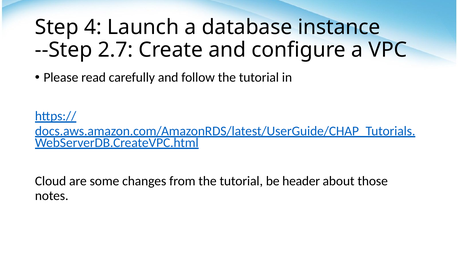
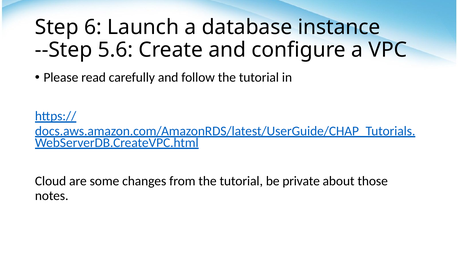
4: 4 -> 6
2.7: 2.7 -> 5.6
header: header -> private
